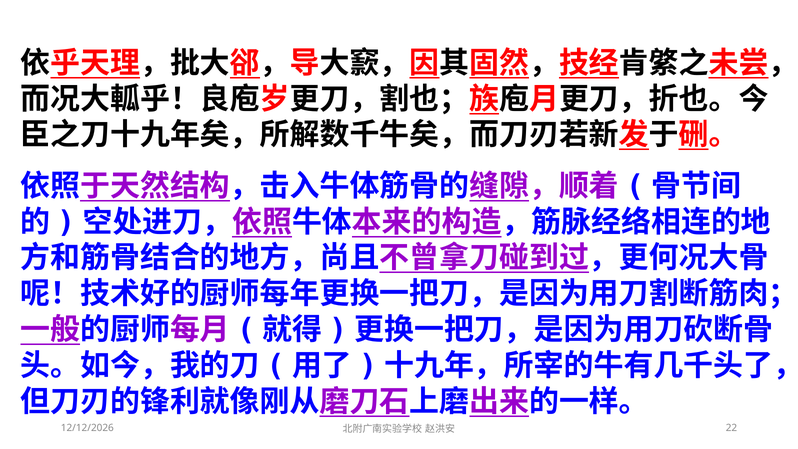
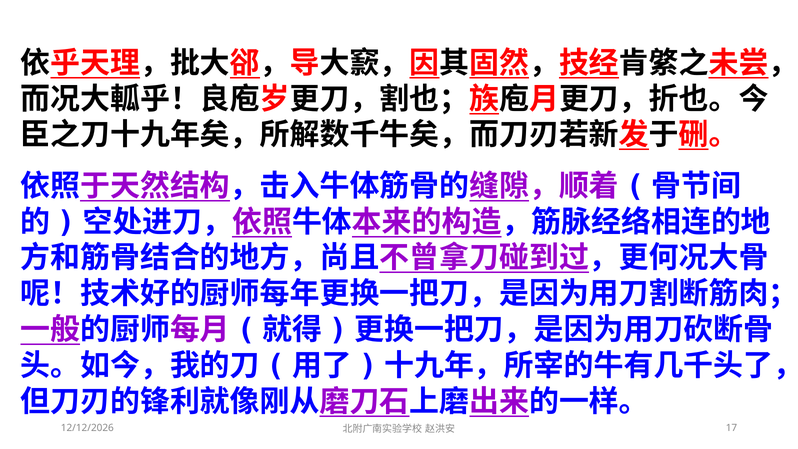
22: 22 -> 17
